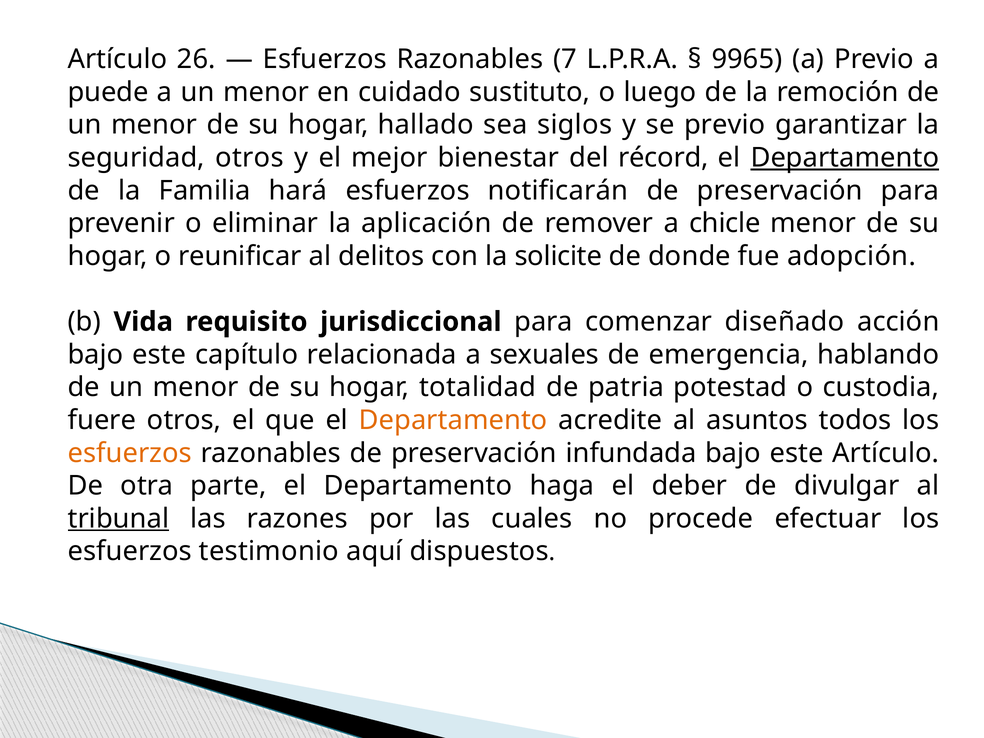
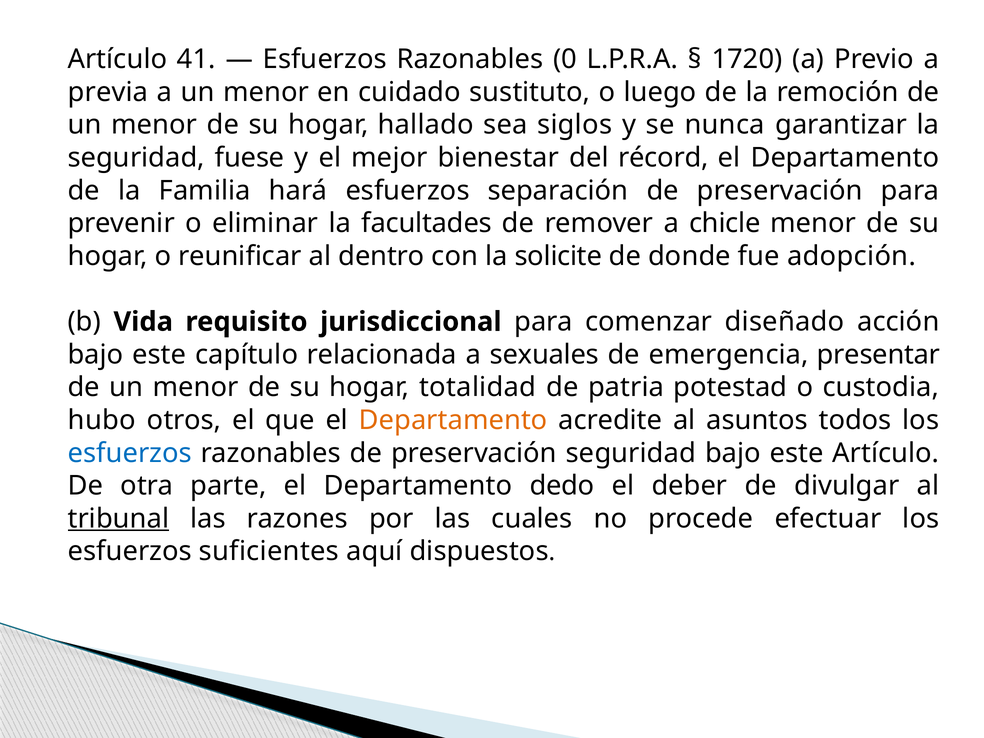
26: 26 -> 41
7: 7 -> 0
9965: 9965 -> 1720
puede: puede -> previa
se previo: previo -> nunca
seguridad otros: otros -> fuese
Departamento at (845, 158) underline: present -> none
notificarán: notificarán -> separación
aplicación: aplicación -> facultades
delitos: delitos -> dentro
hablando: hablando -> presentar
fuere: fuere -> hubo
esfuerzos at (130, 453) colour: orange -> blue
preservación infundada: infundada -> seguridad
haga: haga -> dedo
testimonio: testimonio -> suficientes
